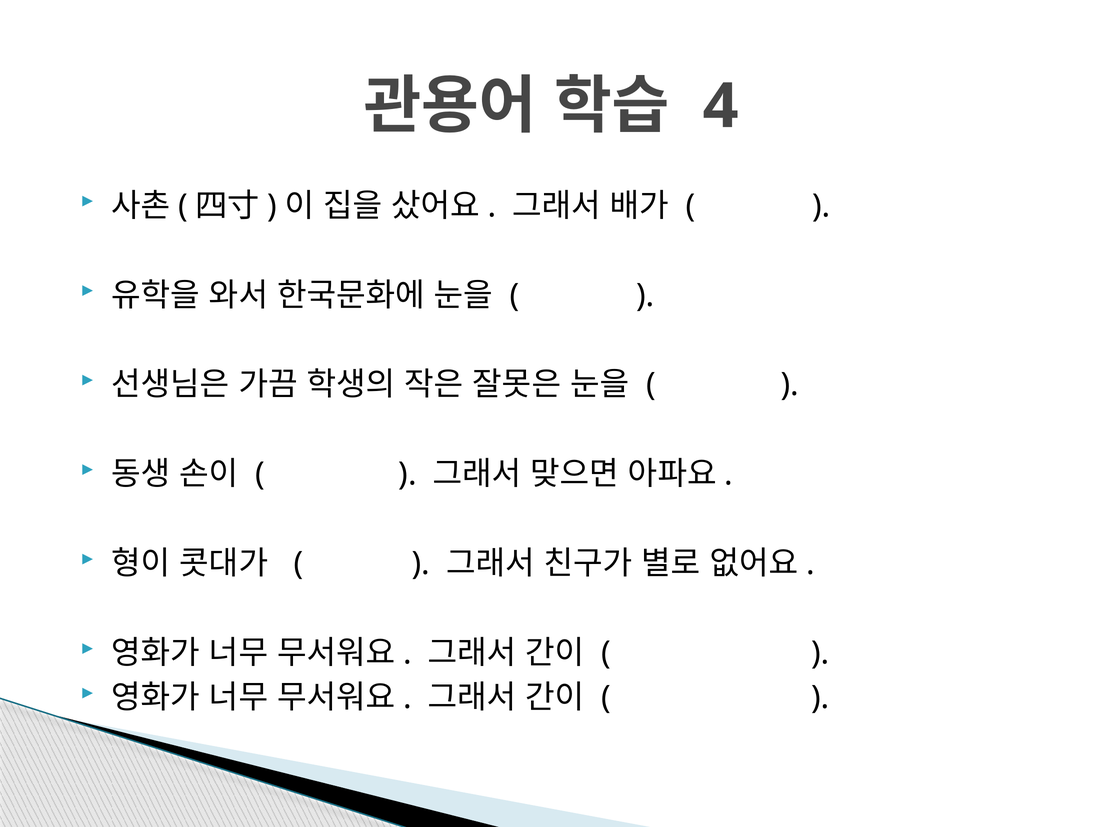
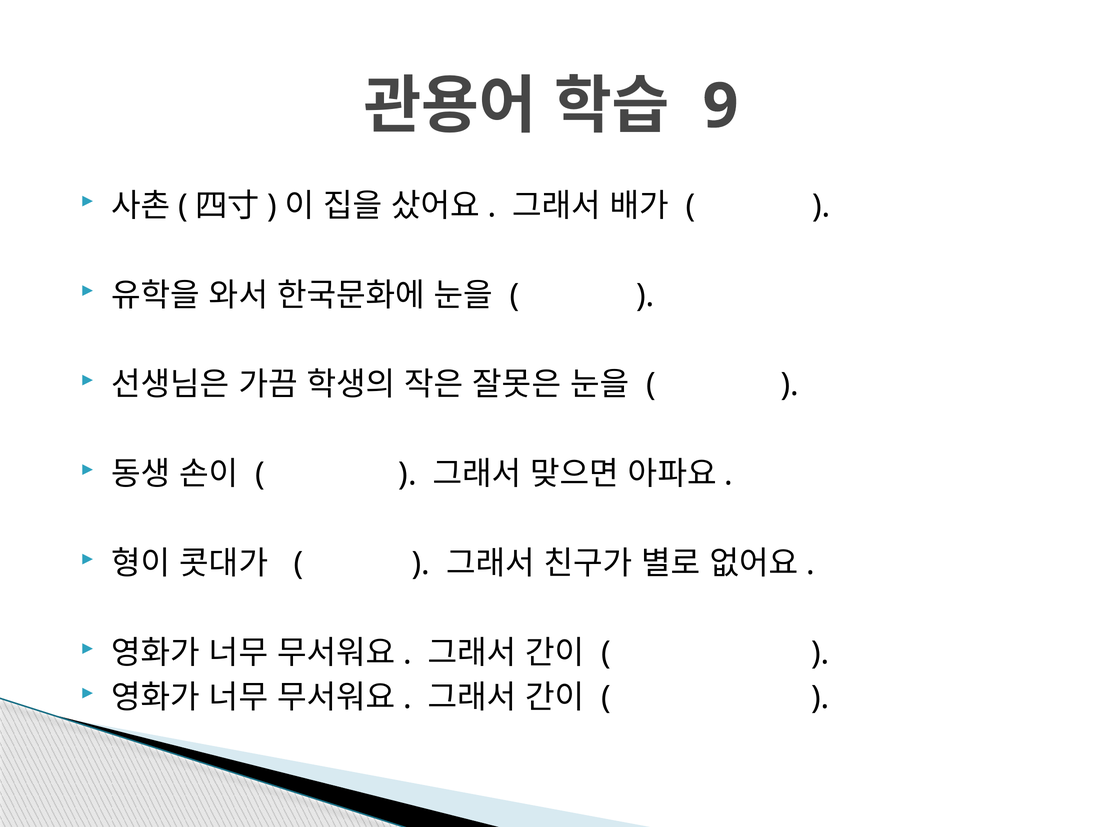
4: 4 -> 9
